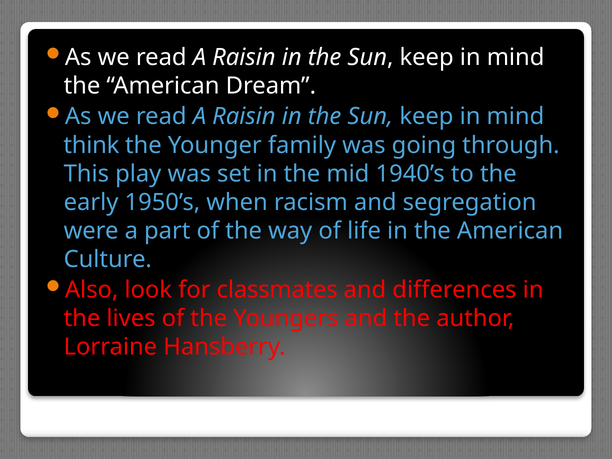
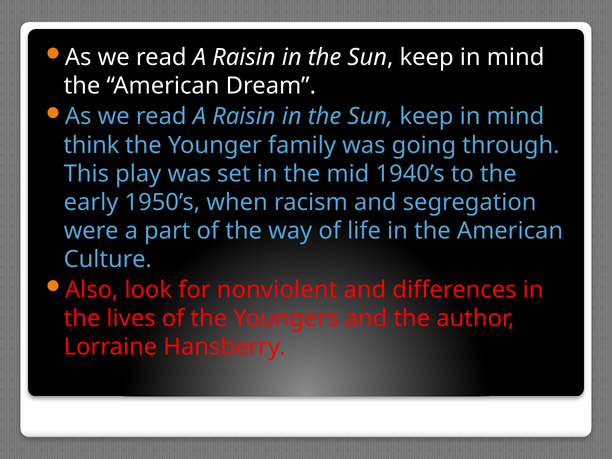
classmates: classmates -> nonviolent
